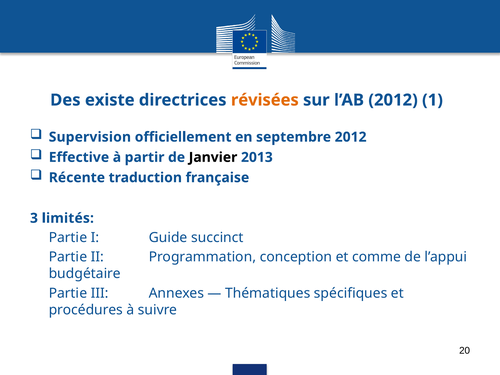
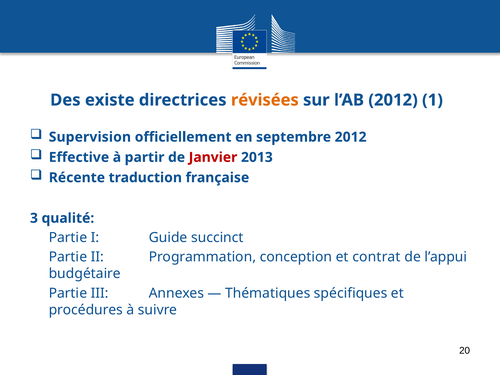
Janvier colour: black -> red
limités: limités -> qualité
comme: comme -> contrat
